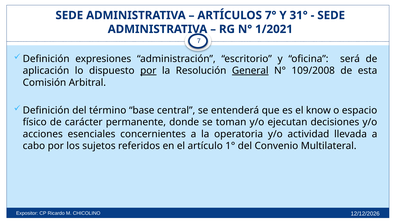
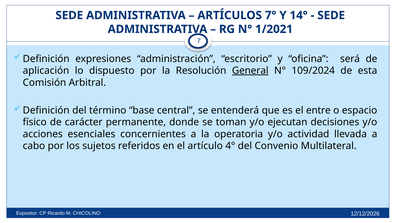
31°: 31° -> 14°
por at (148, 71) underline: present -> none
109/2008: 109/2008 -> 109/2024
know: know -> entre
1°: 1° -> 4°
